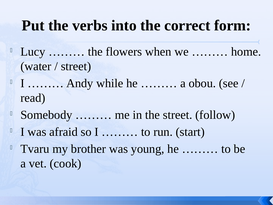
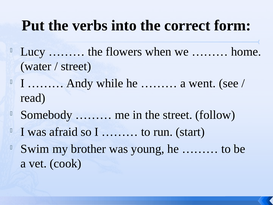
obou: obou -> went
Tvaru: Tvaru -> Swim
